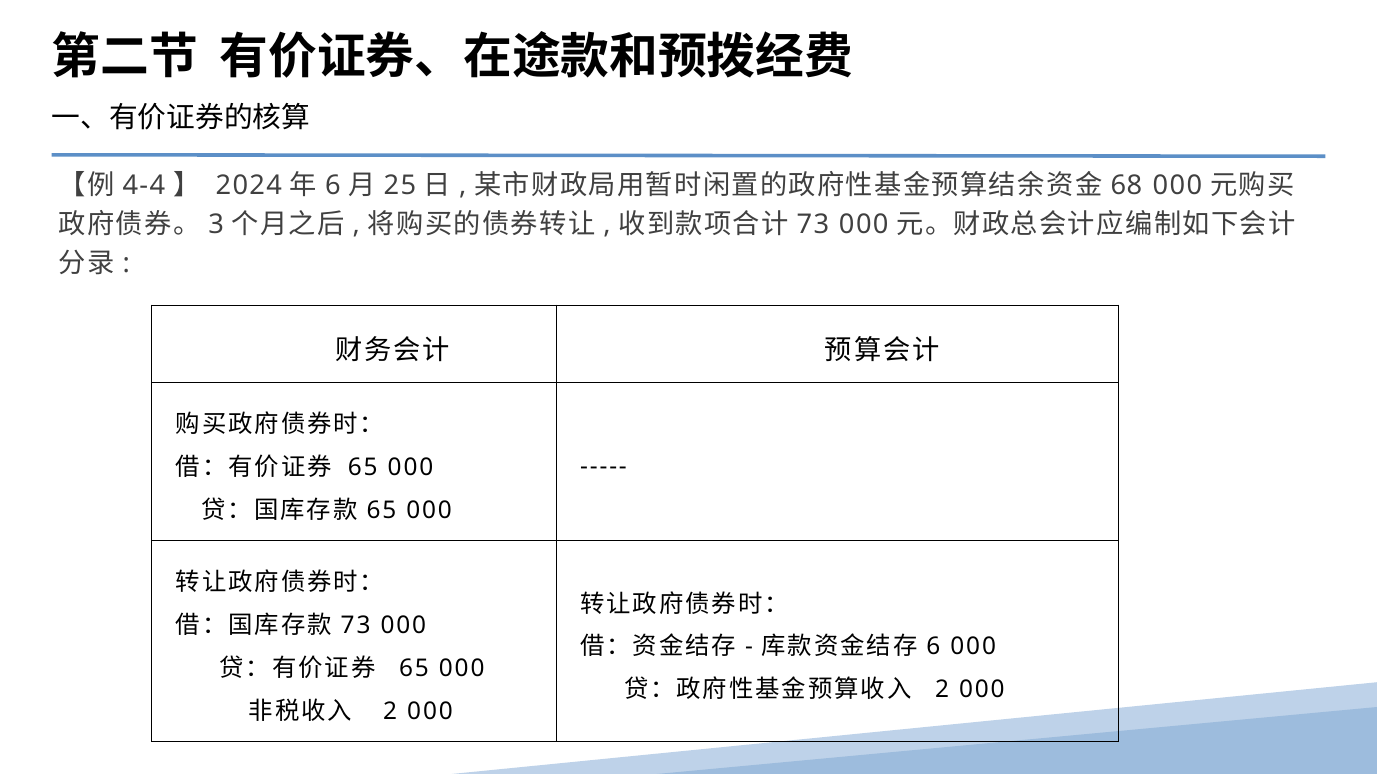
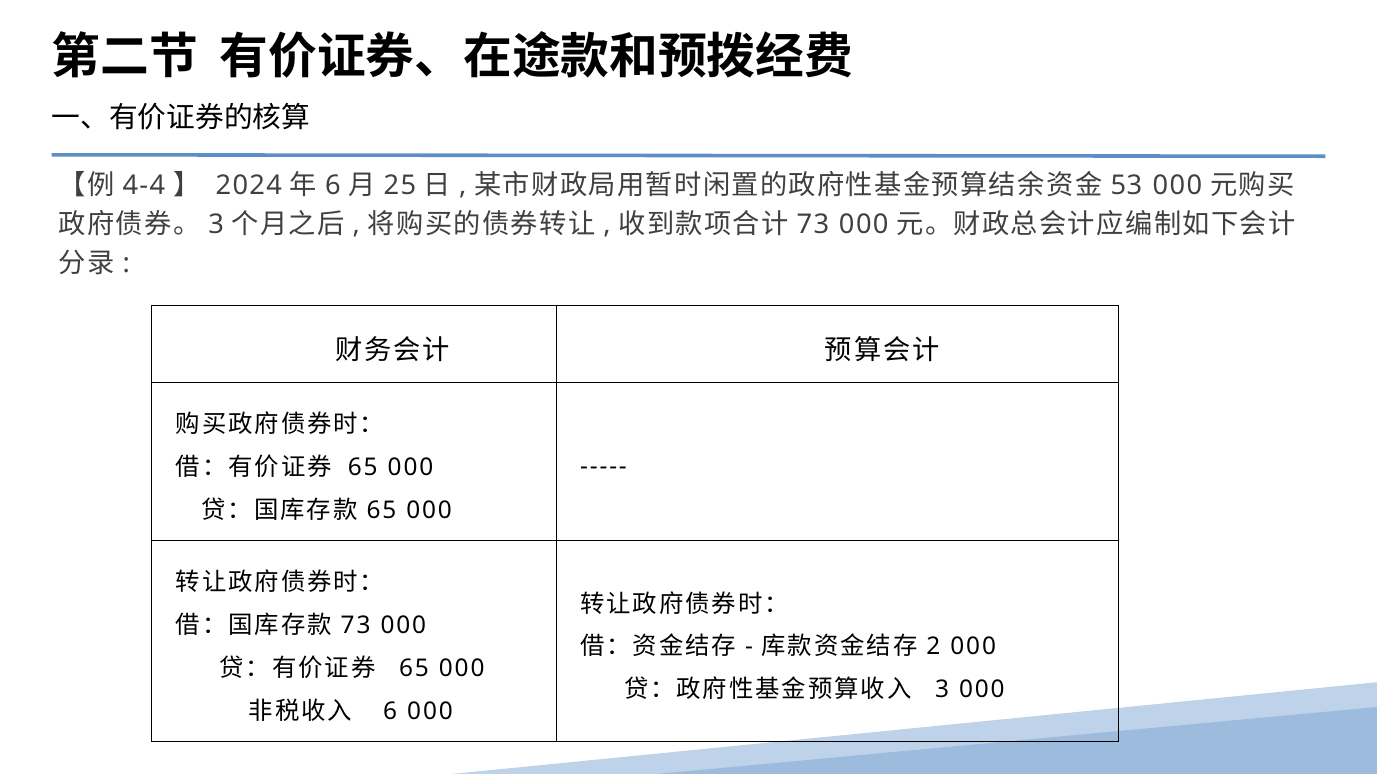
68: 68 -> 53
6 at (933, 647): 6 -> 2
2 at (942, 690): 2 -> 3
2 at (390, 711): 2 -> 6
